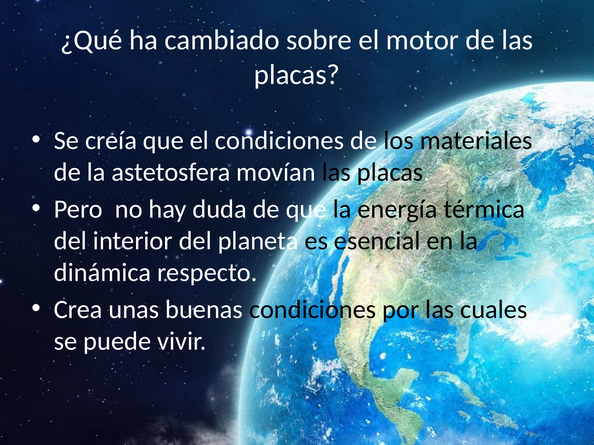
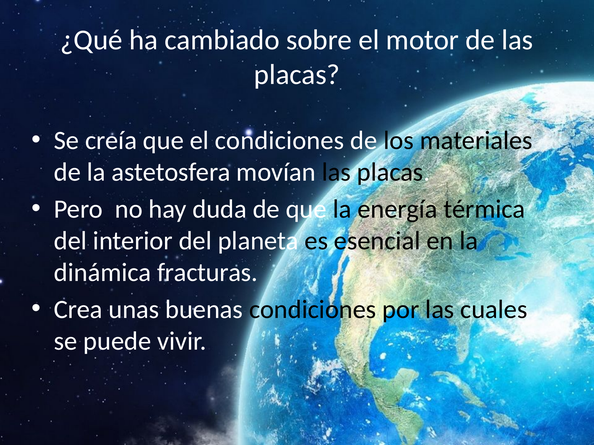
respecto: respecto -> fracturas
